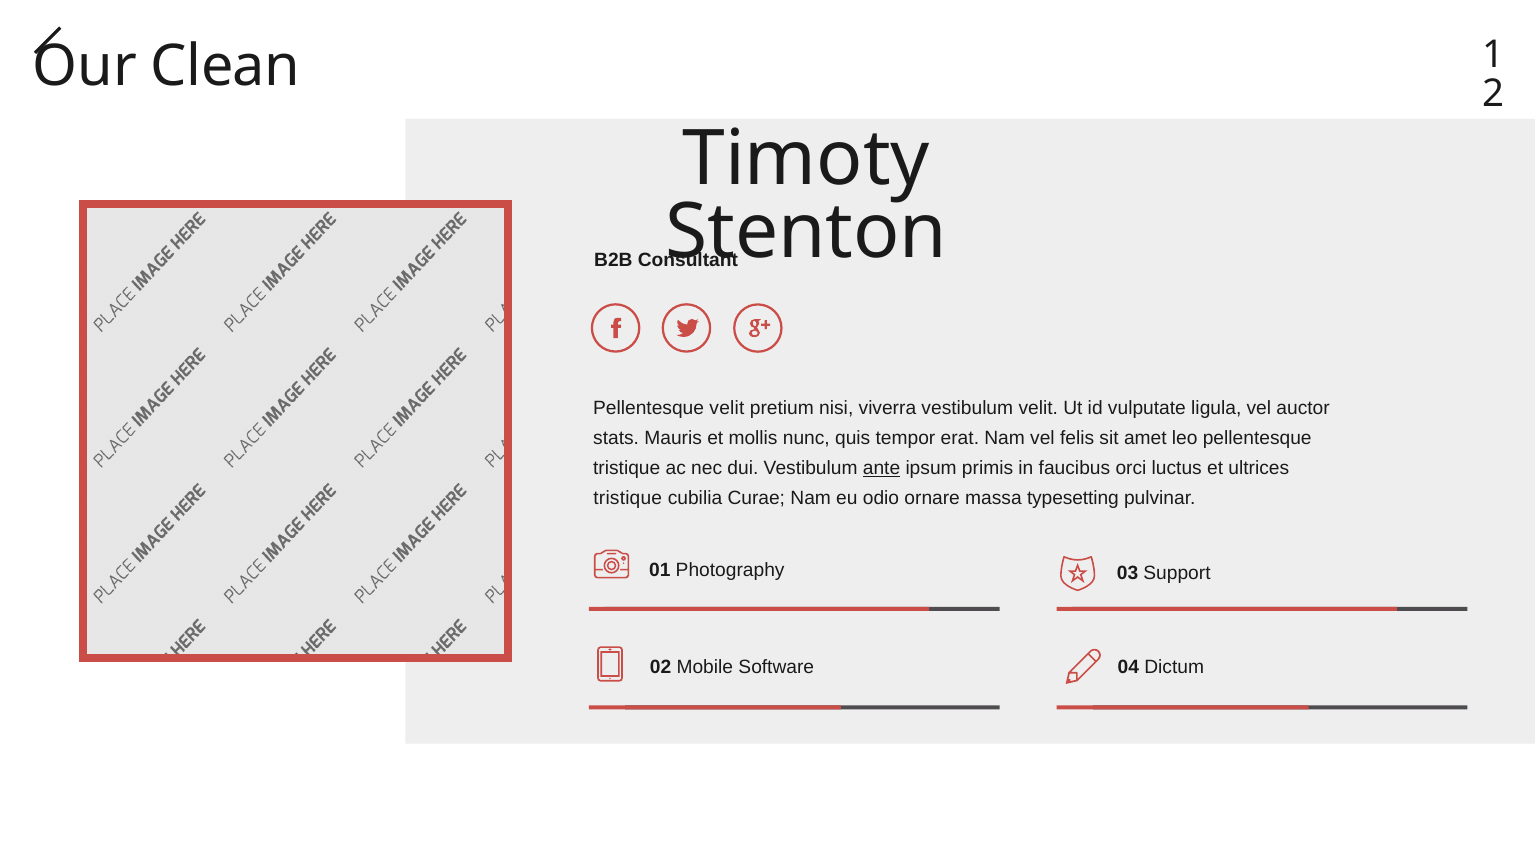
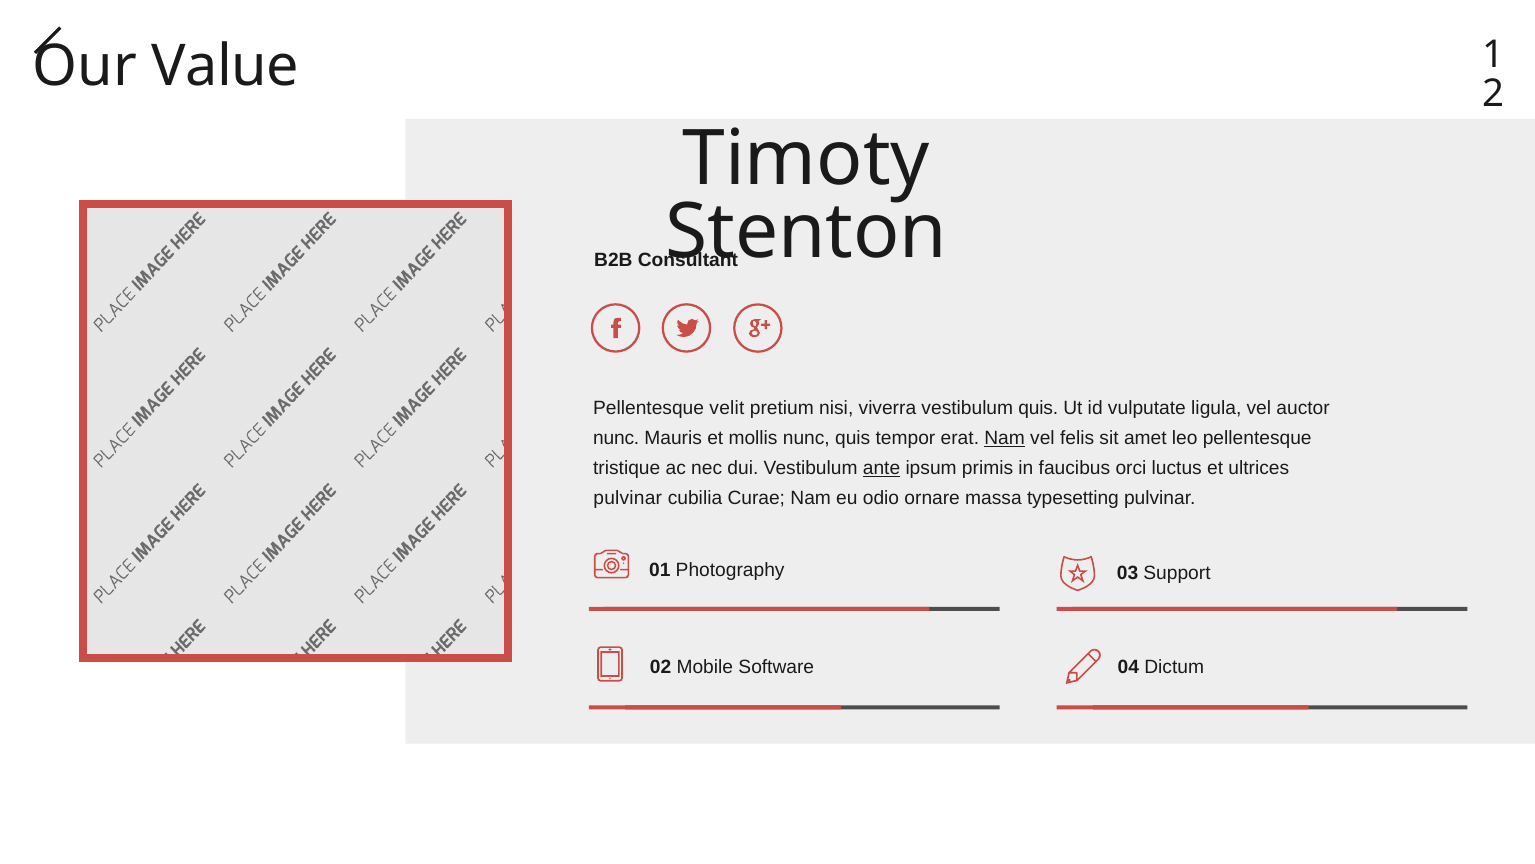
Clean: Clean -> Value
vestibulum velit: velit -> quis
stats at (616, 438): stats -> nunc
Nam at (1005, 438) underline: none -> present
tristique at (628, 498): tristique -> pulvinar
